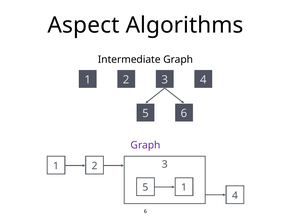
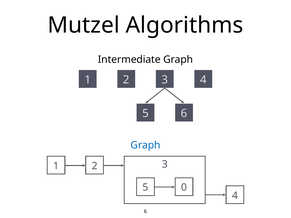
Aspect: Aspect -> Mutzel
Graph at (146, 145) colour: purple -> blue
5 1: 1 -> 0
